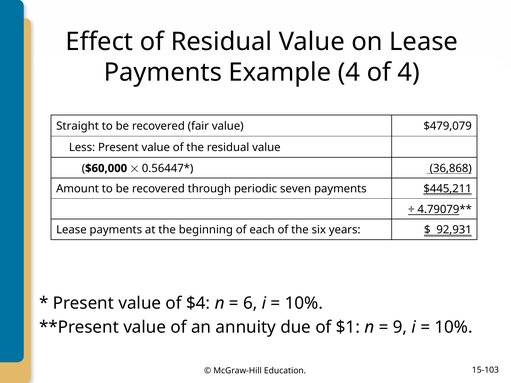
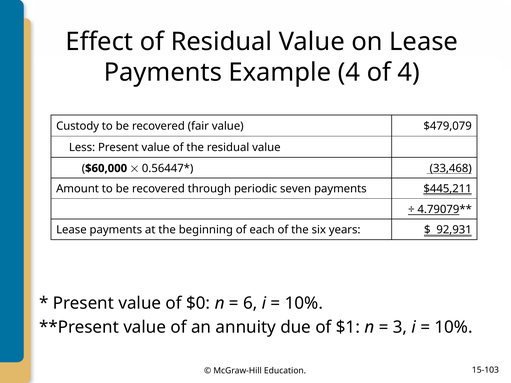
Straight: Straight -> Custody
36,868: 36,868 -> 33,468
$4: $4 -> $0
9: 9 -> 3
